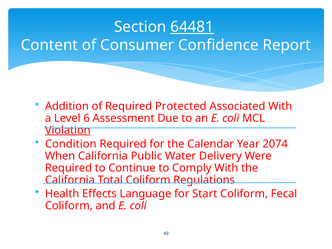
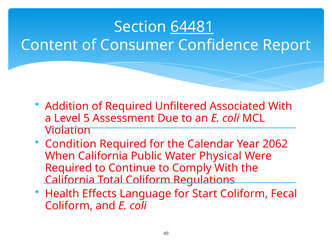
Protected: Protected -> Unfiltered
6: 6 -> 5
Violation underline: present -> none
2074: 2074 -> 2062
Delivery: Delivery -> Physical
